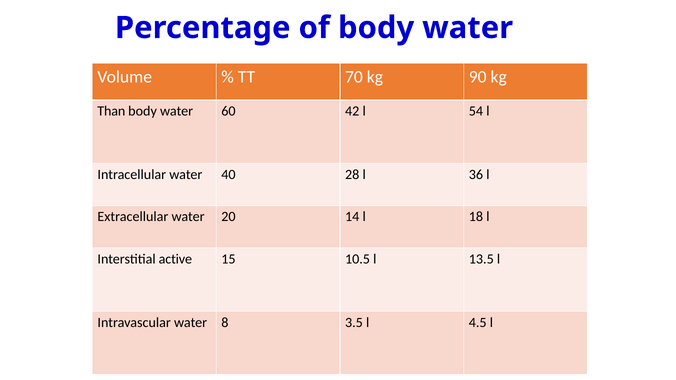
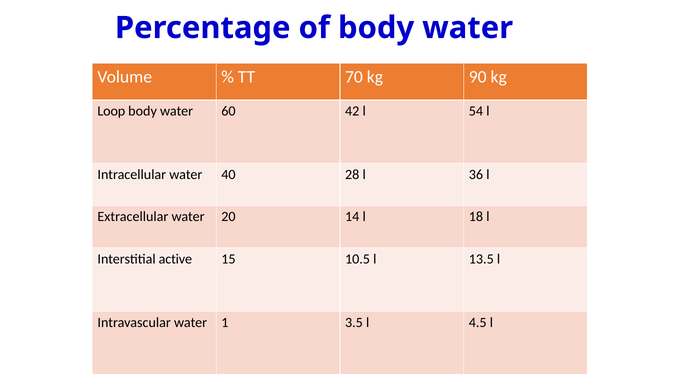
Than: Than -> Loop
8: 8 -> 1
